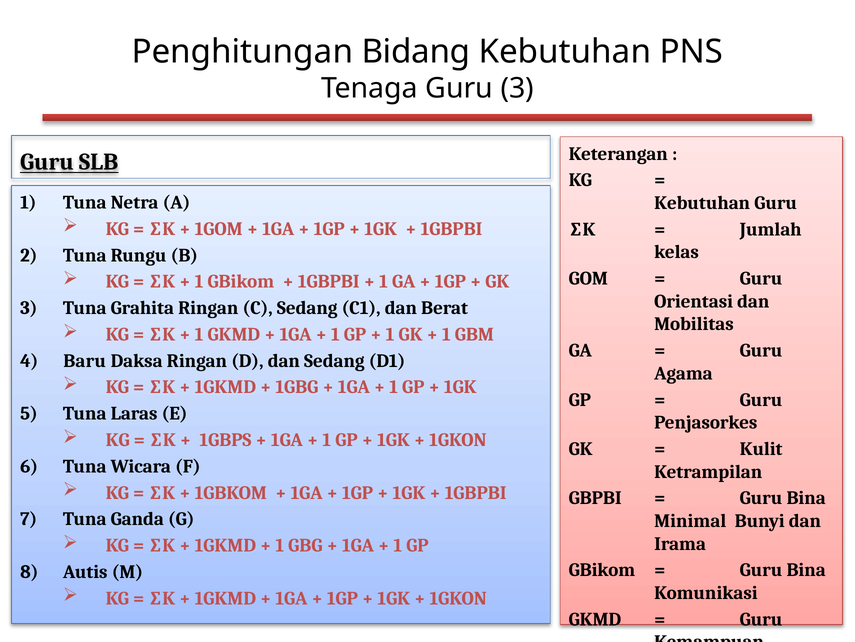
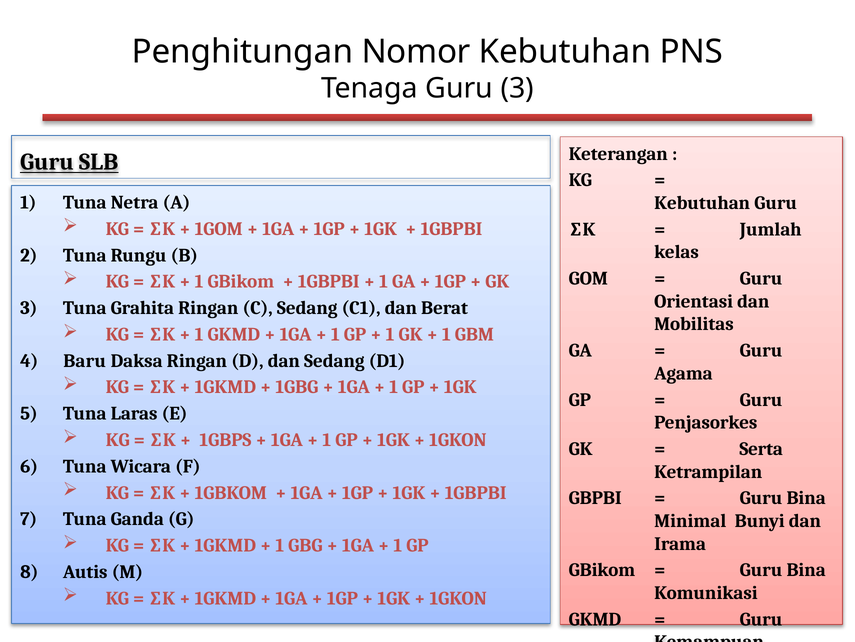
Bidang: Bidang -> Nomor
Kulit: Kulit -> Serta
